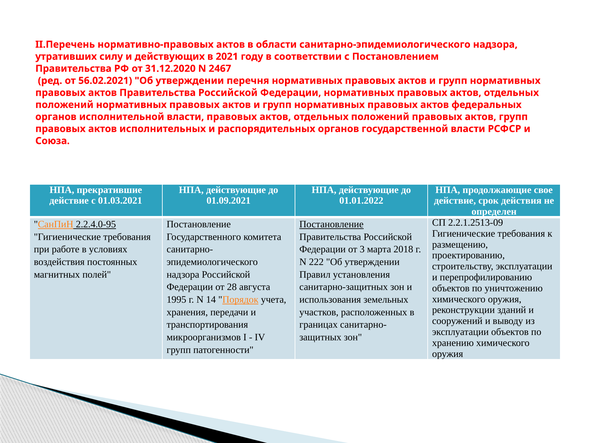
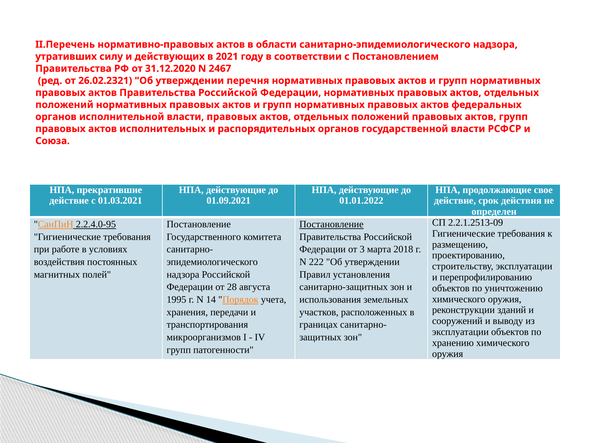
56.02.2021: 56.02.2021 -> 26.02.2321
